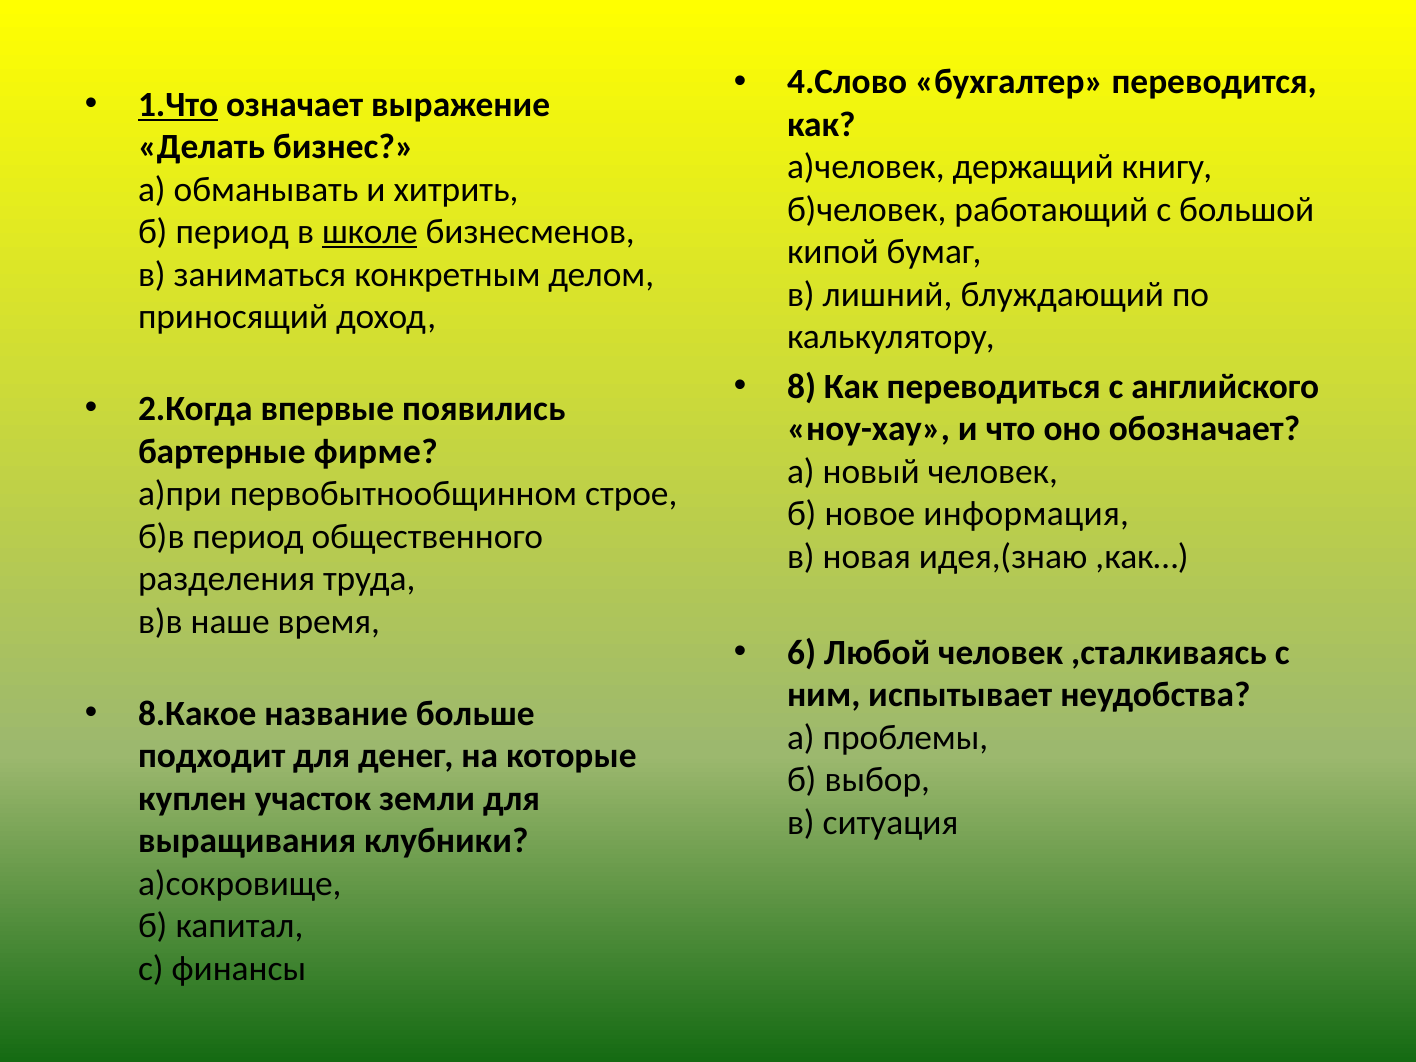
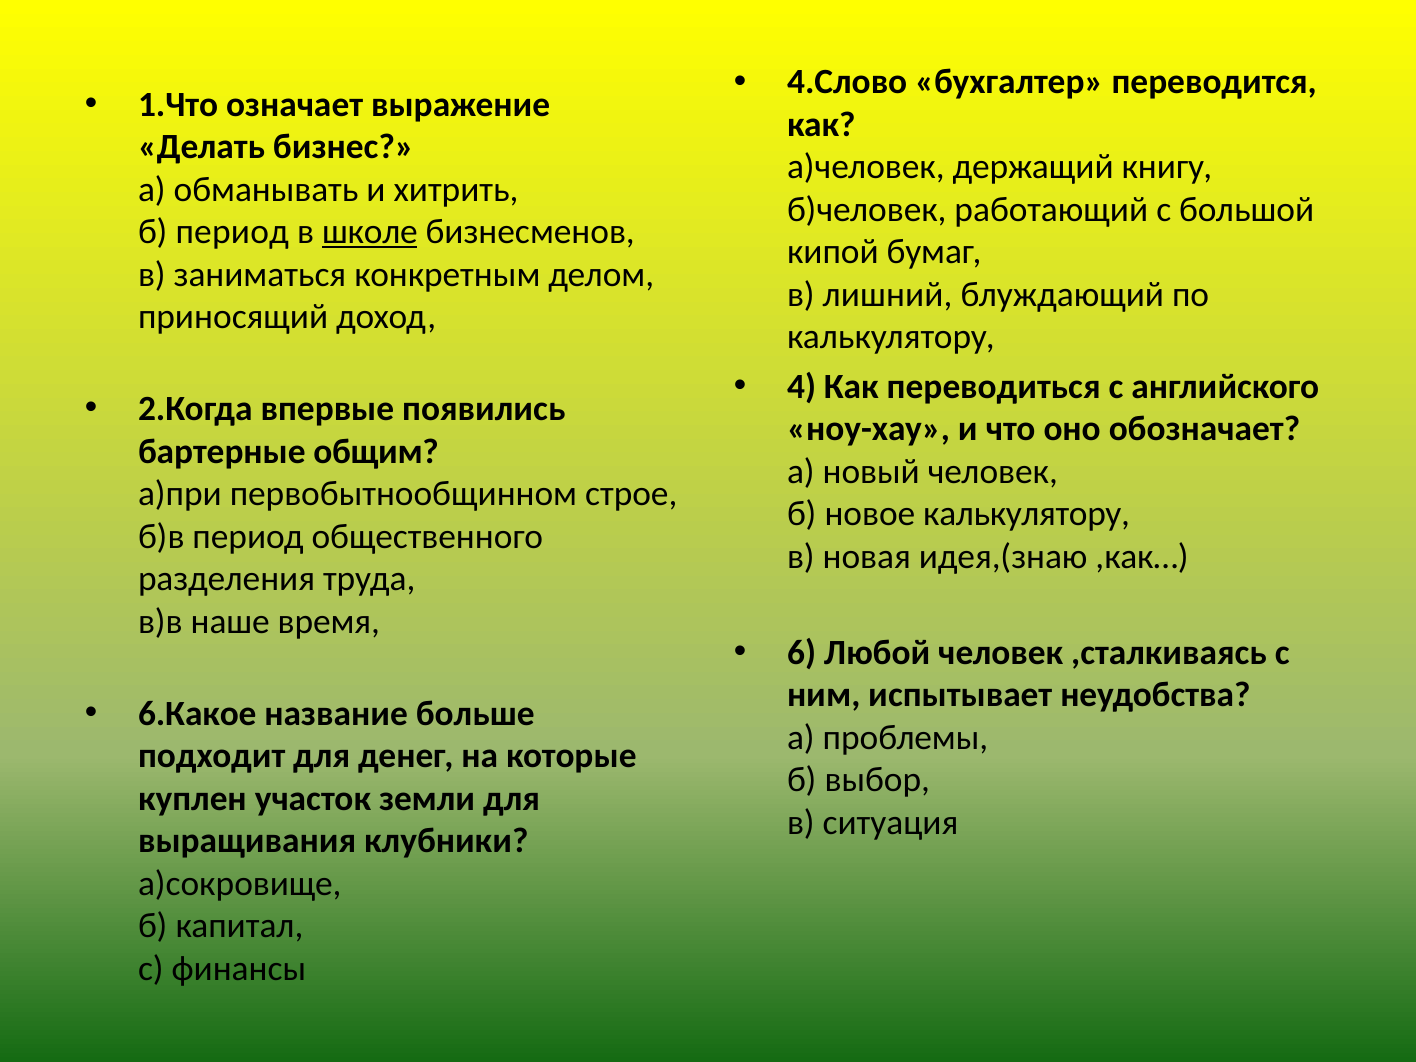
1.Что underline: present -> none
8: 8 -> 4
фирме: фирме -> общим
новое информация: информация -> калькулятору
8.Какое: 8.Какое -> 6.Какое
